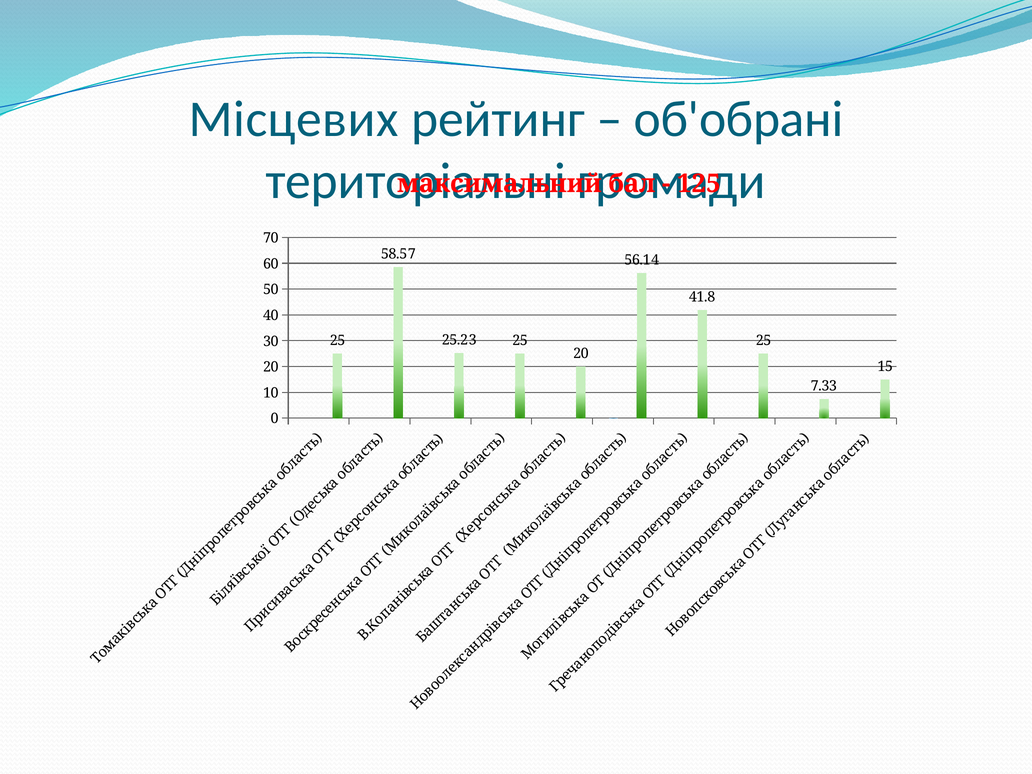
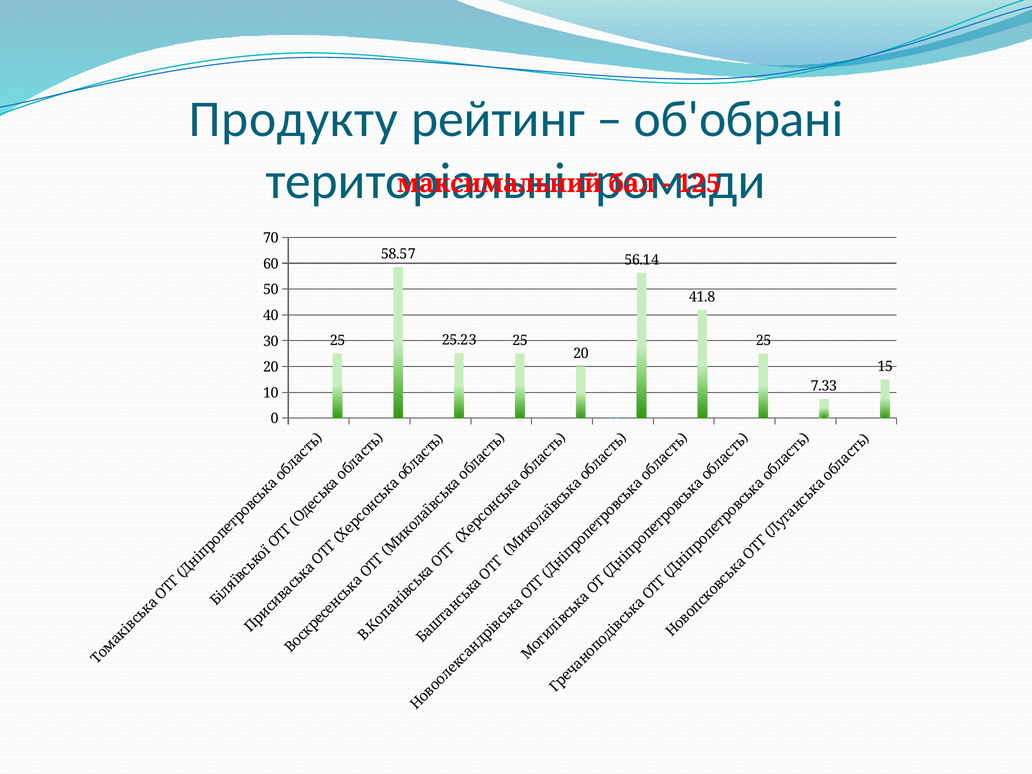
Місцевих: Місцевих -> Продукту
